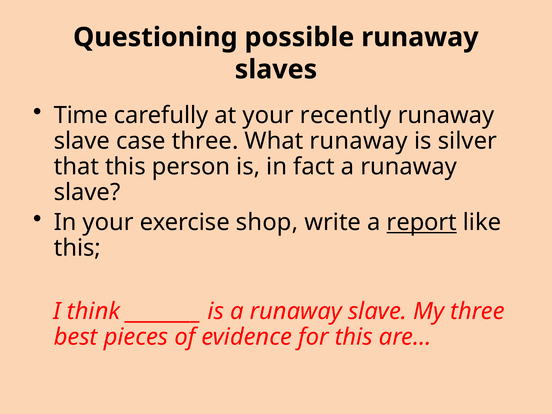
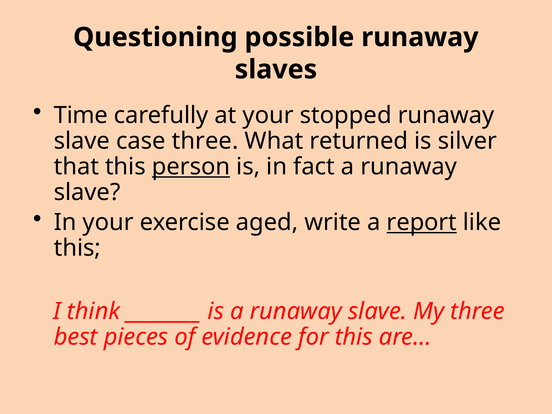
recently: recently -> stopped
What runaway: runaway -> returned
person underline: none -> present
shop: shop -> aged
